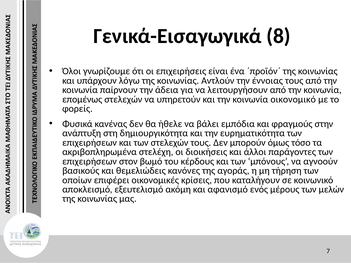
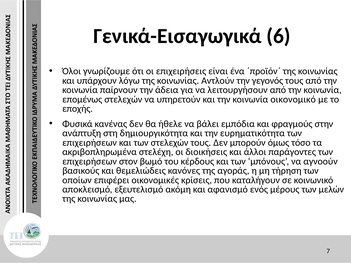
8: 8 -> 6
έννοιας: έννοιας -> γεγονός
φορείς: φορείς -> εποχής
